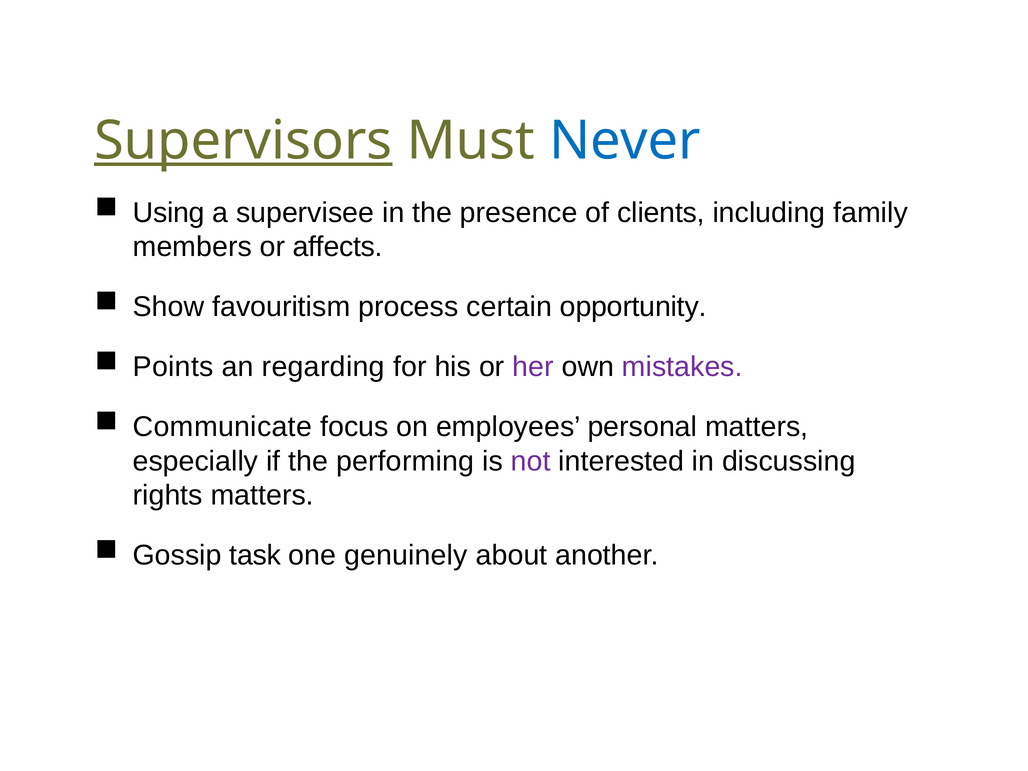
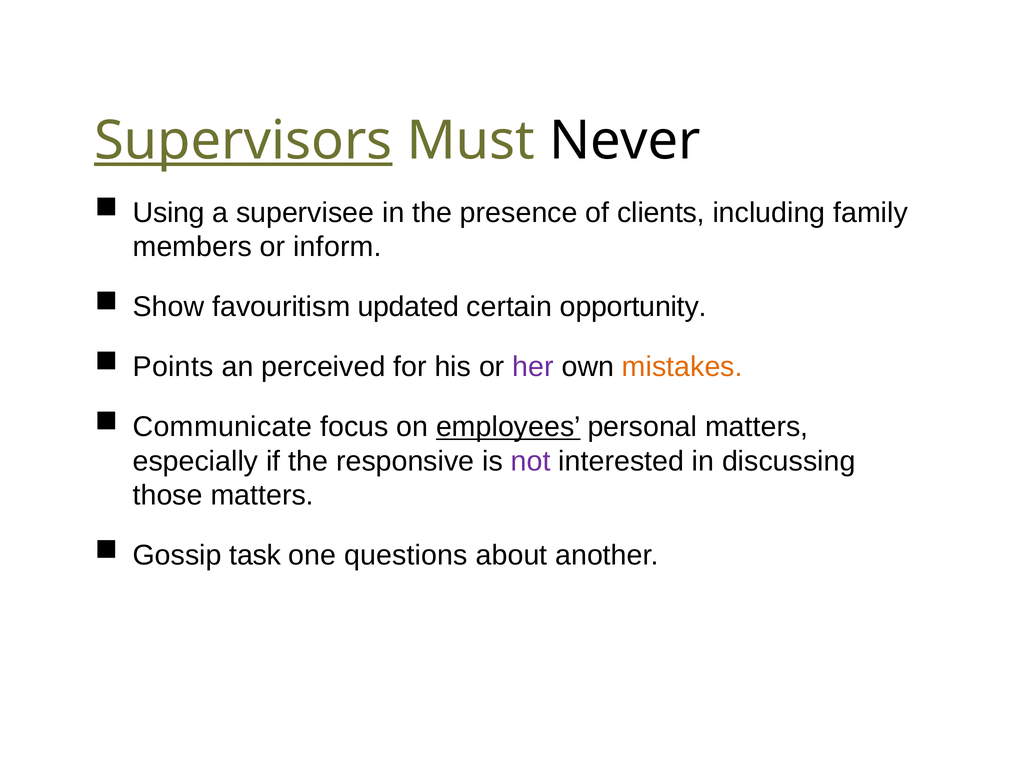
Never colour: blue -> black
affects: affects -> inform
process: process -> updated
regarding: regarding -> perceived
mistakes colour: purple -> orange
employees underline: none -> present
performing: performing -> responsive
rights: rights -> those
genuinely: genuinely -> questions
